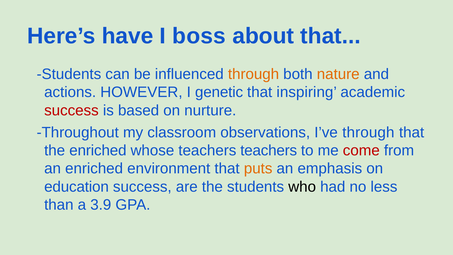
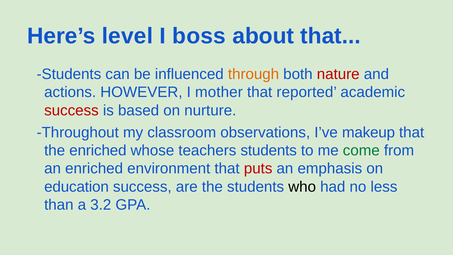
have: have -> level
nature colour: orange -> red
genetic: genetic -> mother
inspiring: inspiring -> reported
I’ve through: through -> makeup
teachers teachers: teachers -> students
come colour: red -> green
puts colour: orange -> red
3.9: 3.9 -> 3.2
